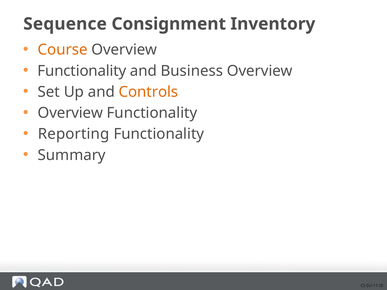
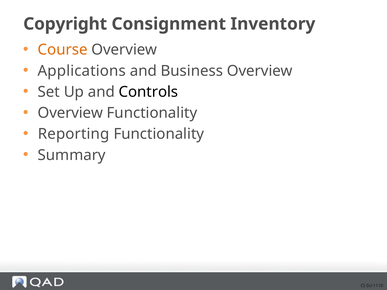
Sequence: Sequence -> Copyright
Functionality at (82, 71): Functionality -> Applications
Controls colour: orange -> black
